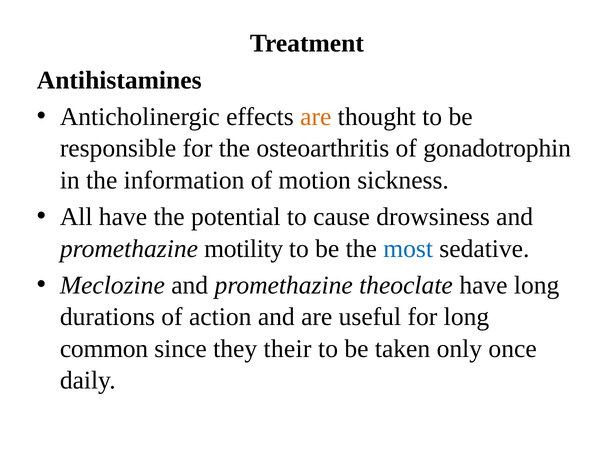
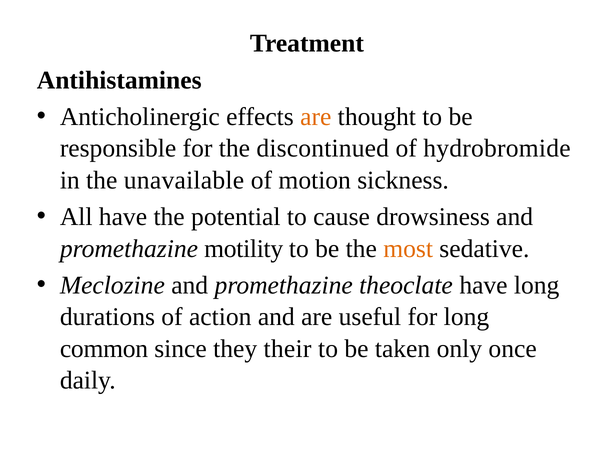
osteoarthritis: osteoarthritis -> discontinued
gonadotrophin: gonadotrophin -> hydrobromide
information: information -> unavailable
most colour: blue -> orange
